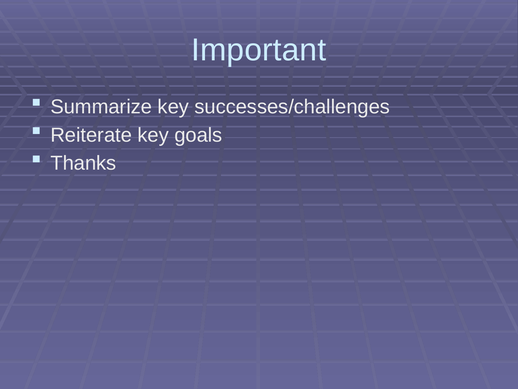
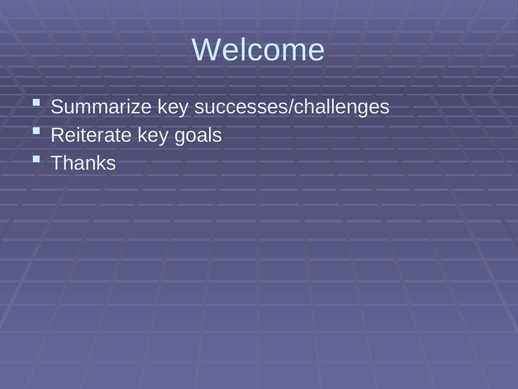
Important: Important -> Welcome
